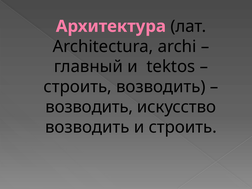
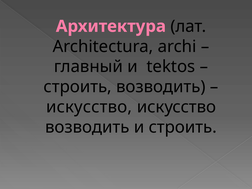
возводить at (89, 107): возводить -> искусство
